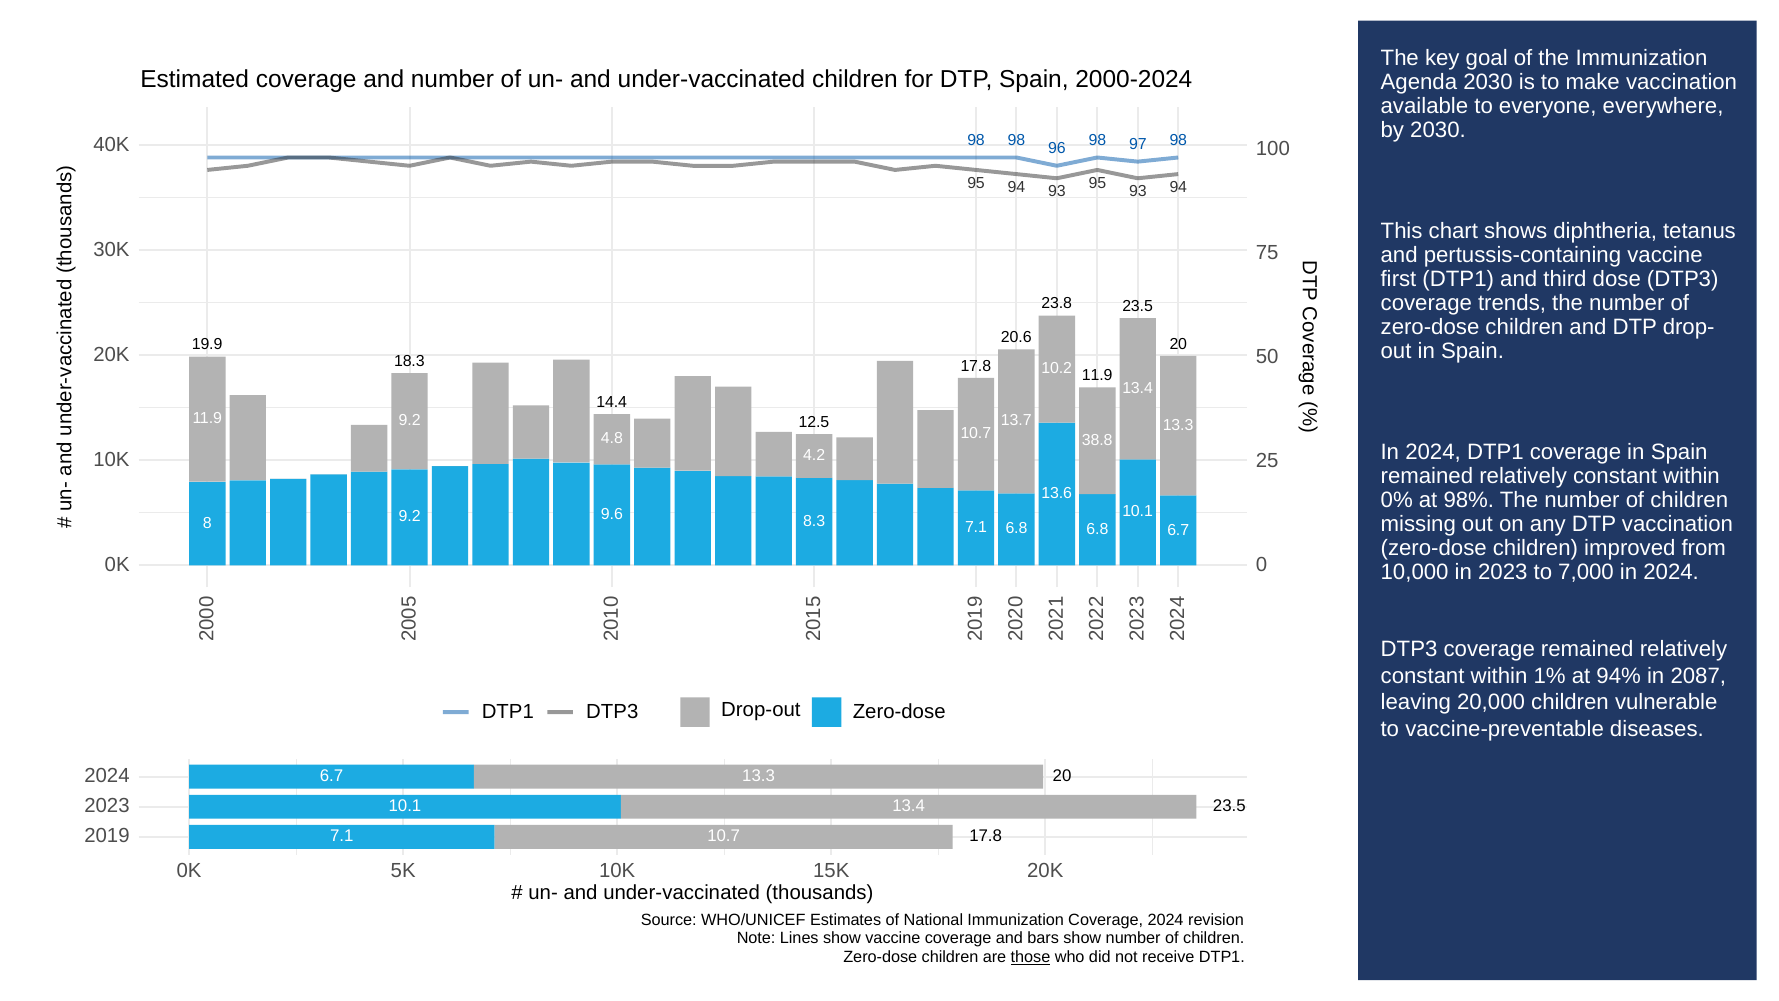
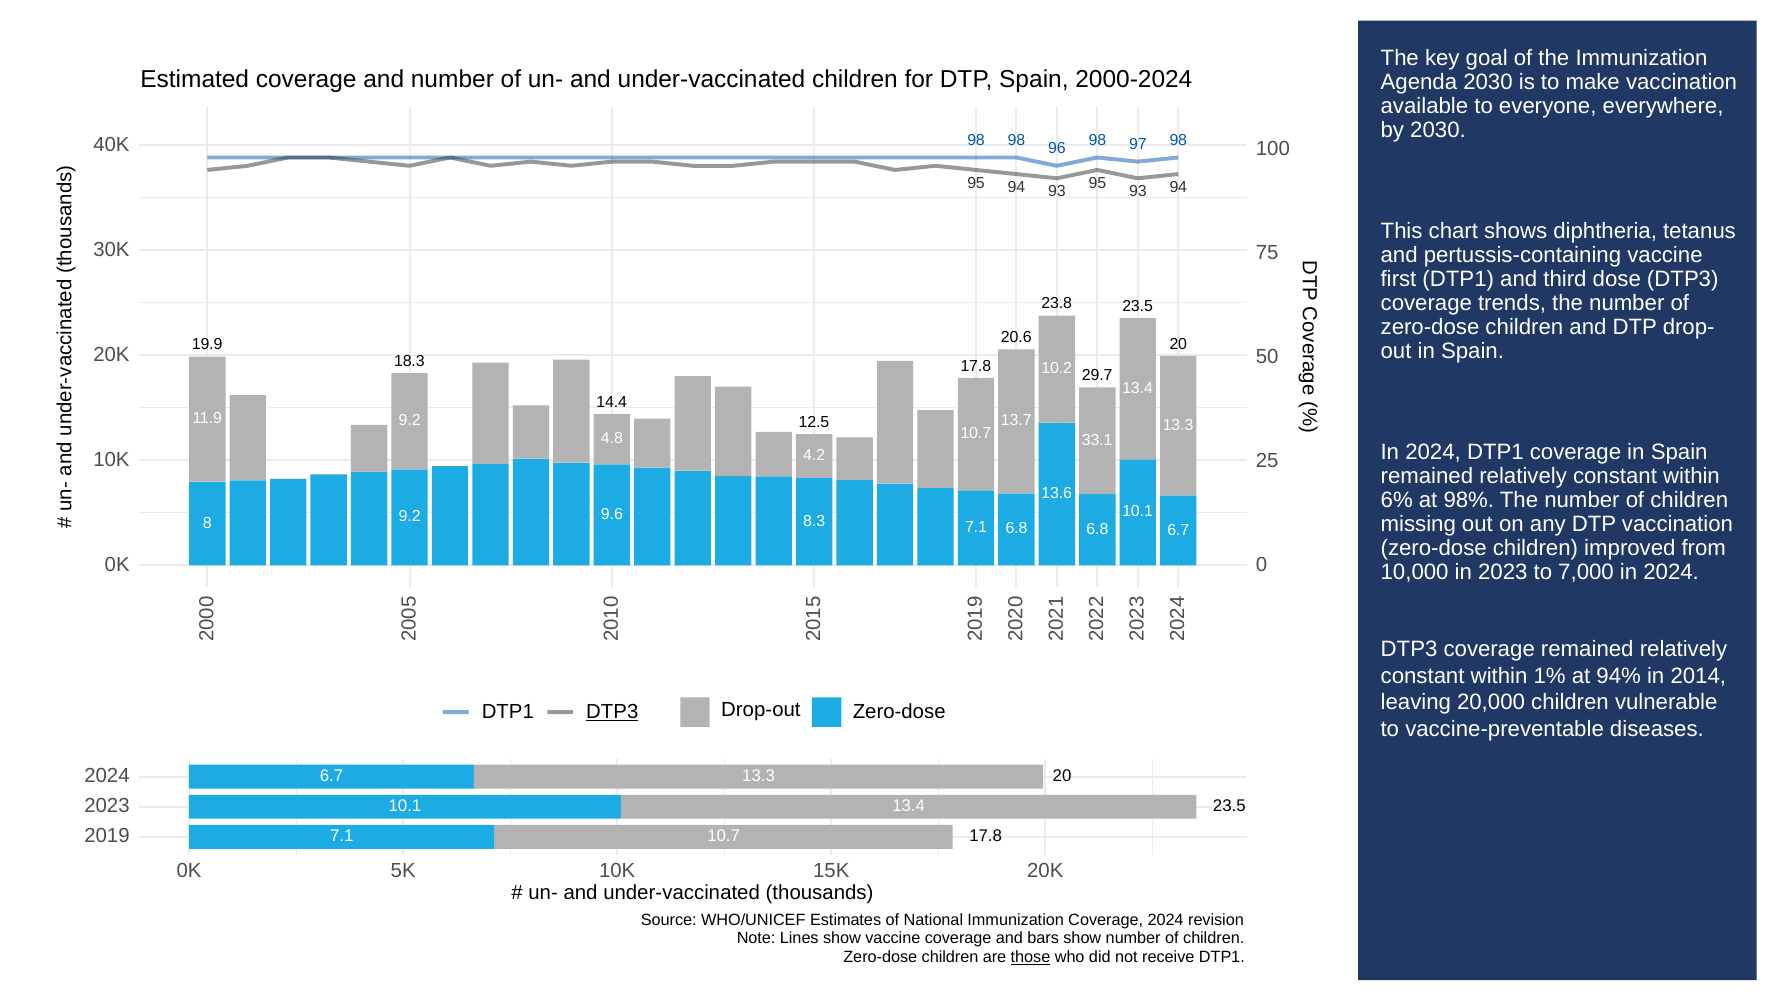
11.9 at (1097, 375): 11.9 -> 29.7
38.8: 38.8 -> 33.1
0%: 0% -> 6%
2087: 2087 -> 2014
DTP3 at (612, 711) underline: none -> present
